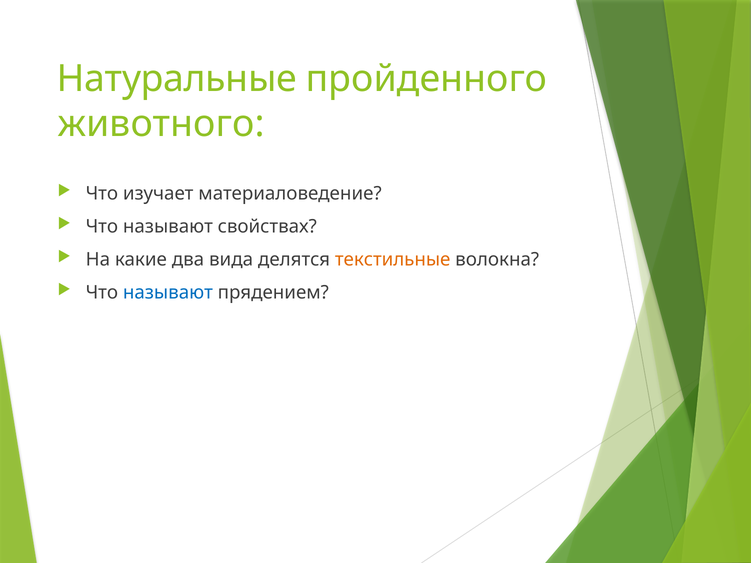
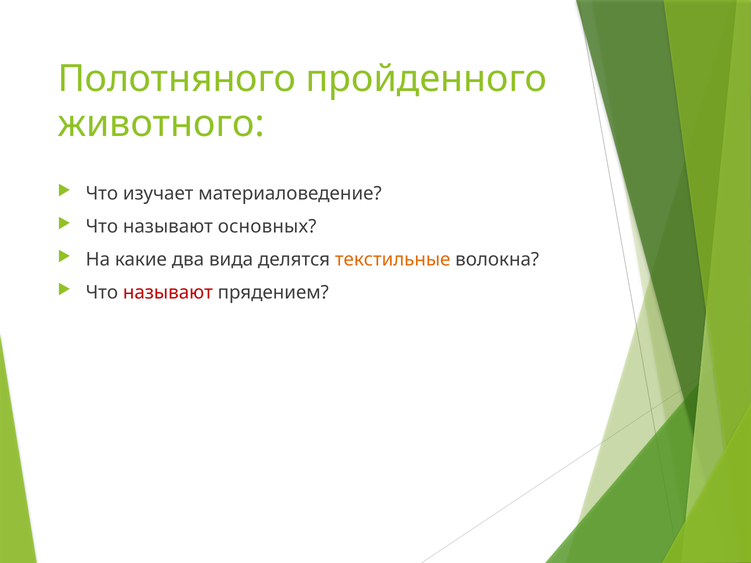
Натуральные: Натуральные -> Полотняного
свойствах: свойствах -> основных
называют at (168, 293) colour: blue -> red
